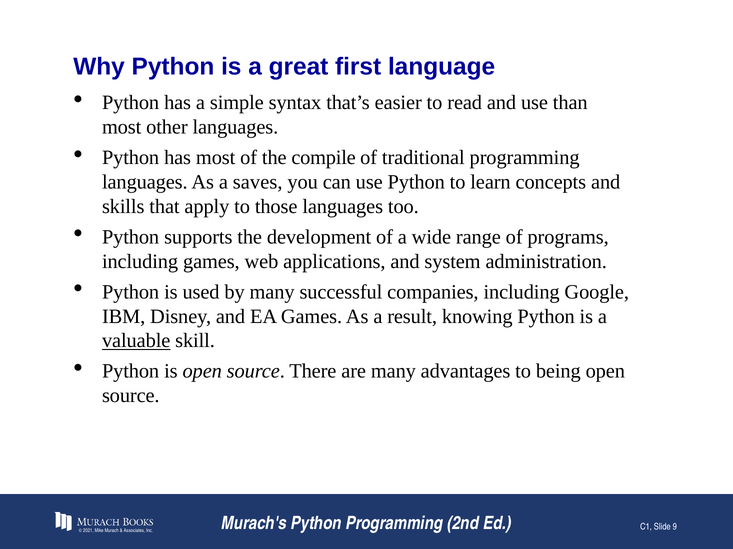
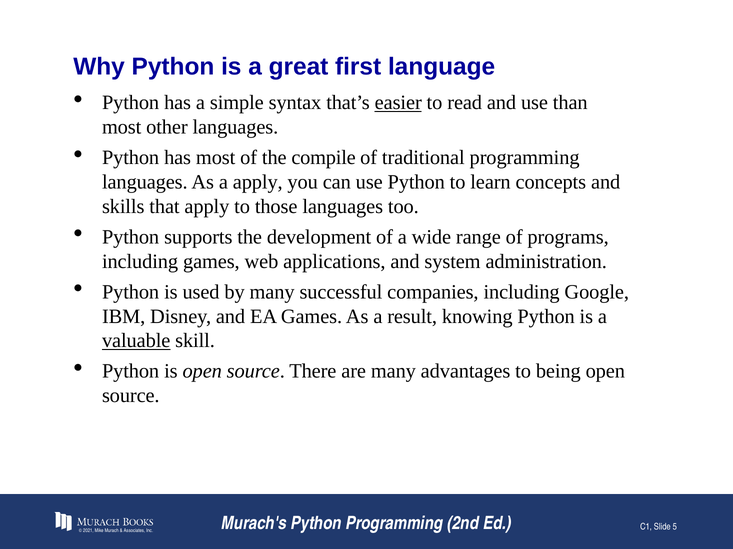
easier underline: none -> present
a saves: saves -> apply
9: 9 -> 5
